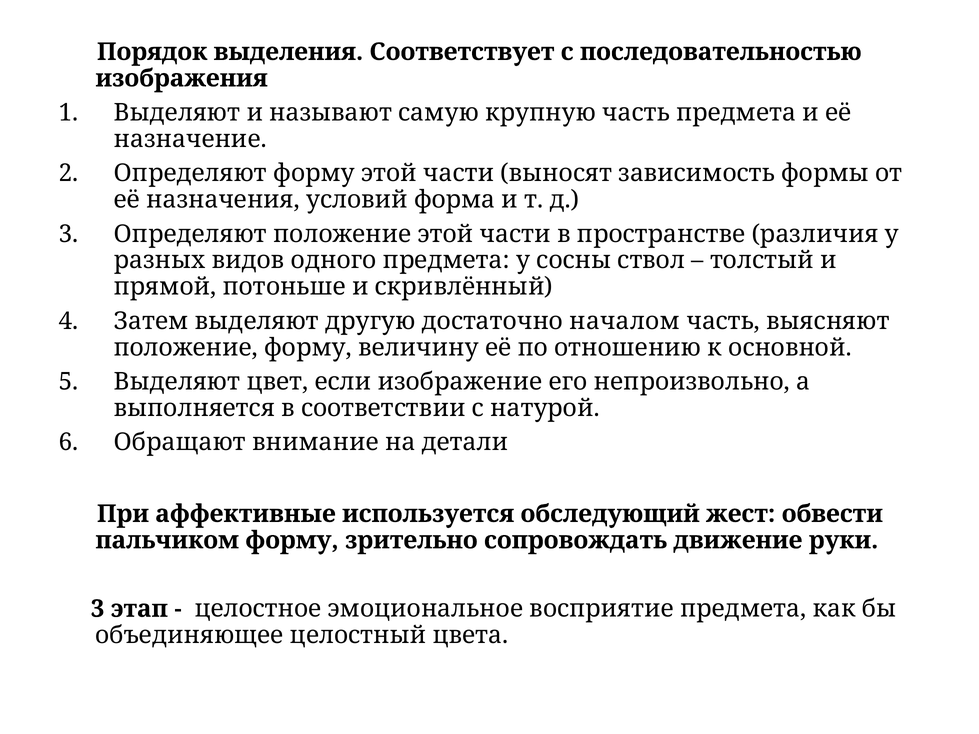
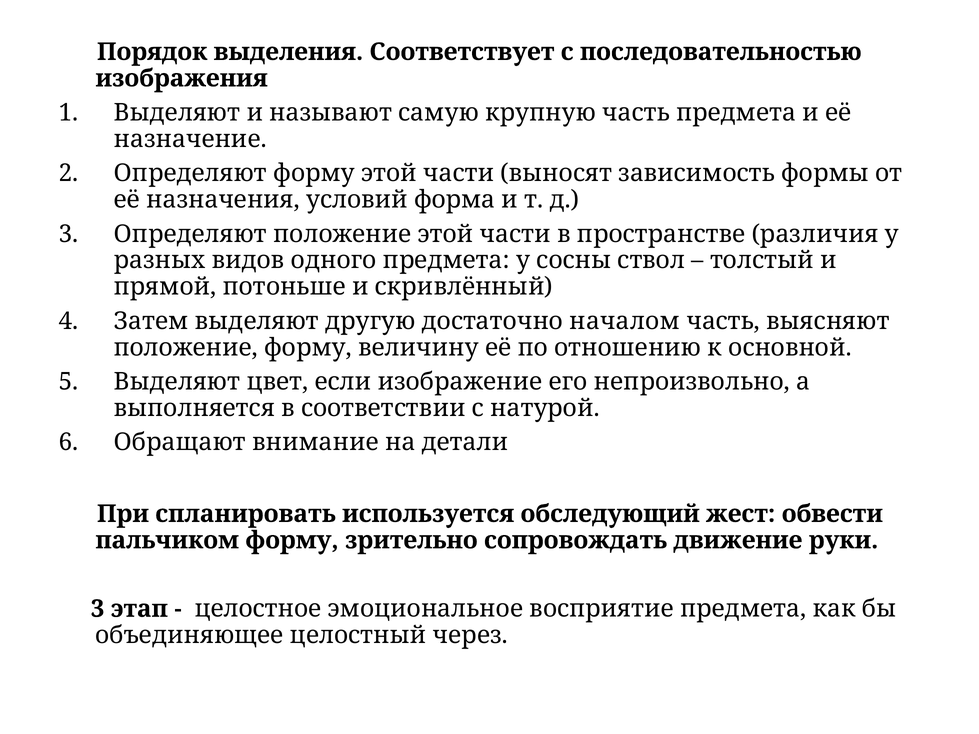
аффективные: аффективные -> спланировать
цвета: цвета -> через
